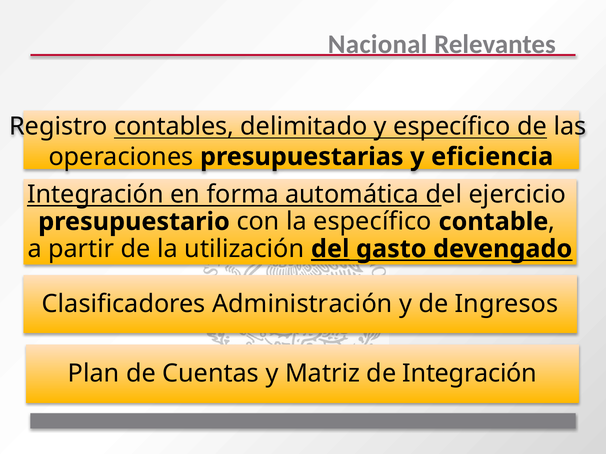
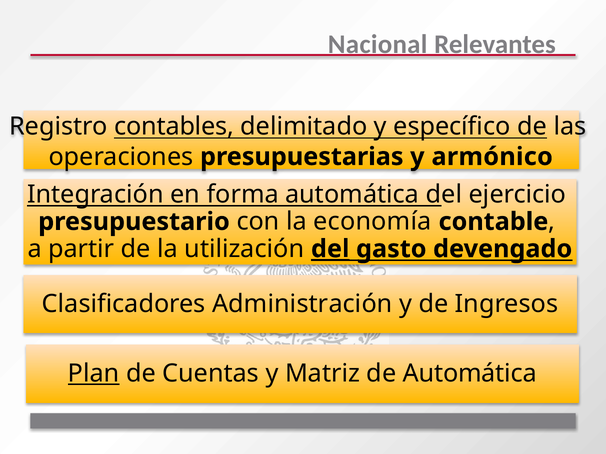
eficiencia: eficiencia -> armónico
la específico: específico -> economía
Plan underline: none -> present
de Integración: Integración -> Automática
